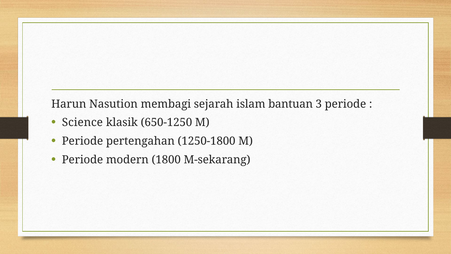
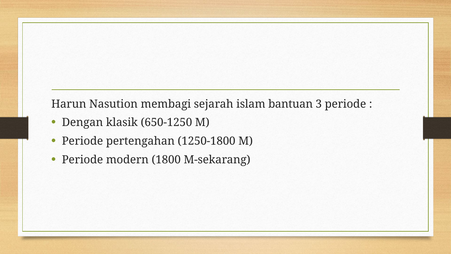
Science: Science -> Dengan
